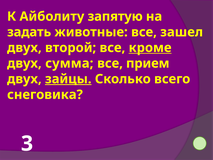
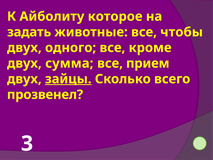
запятую: запятую -> которое
зашел: зашел -> чтобы
второй: второй -> одного
кроме underline: present -> none
снеговика: снеговика -> прозвенел
